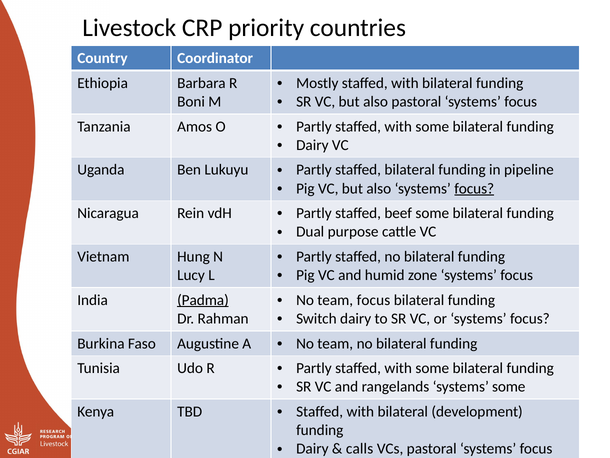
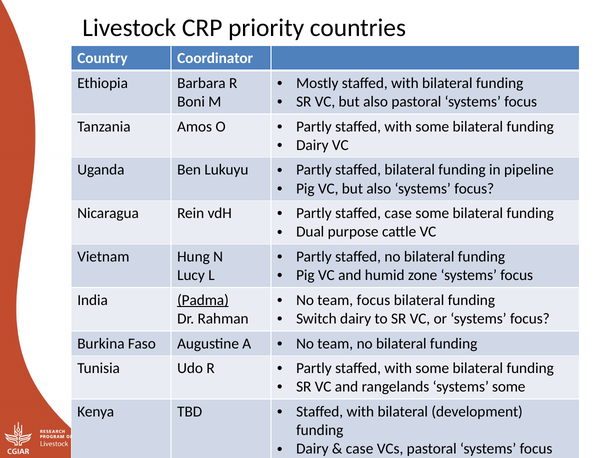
focus at (474, 188) underline: present -> none
staffed beef: beef -> case
calls at (360, 448): calls -> case
